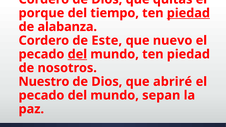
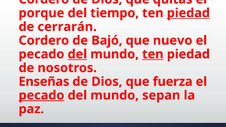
alabanza: alabanza -> cerrarán
Este: Este -> Bajó
ten at (153, 54) underline: none -> present
Nuestro: Nuestro -> Enseñas
abriré: abriré -> fuerza
pecado at (41, 95) underline: none -> present
